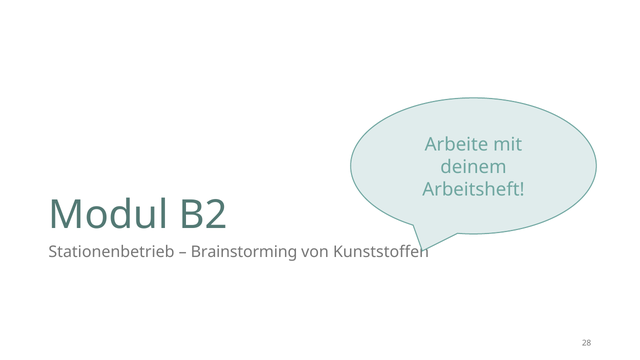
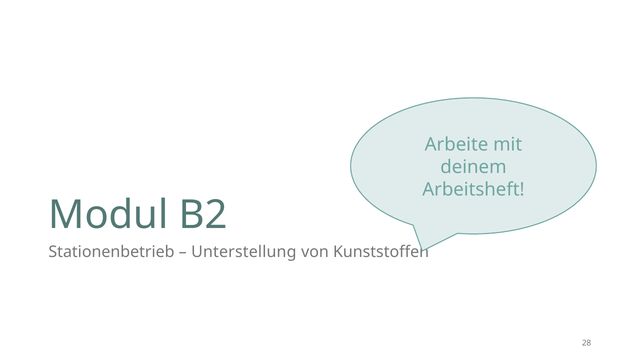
Brainstorming: Brainstorming -> Unterstellung
